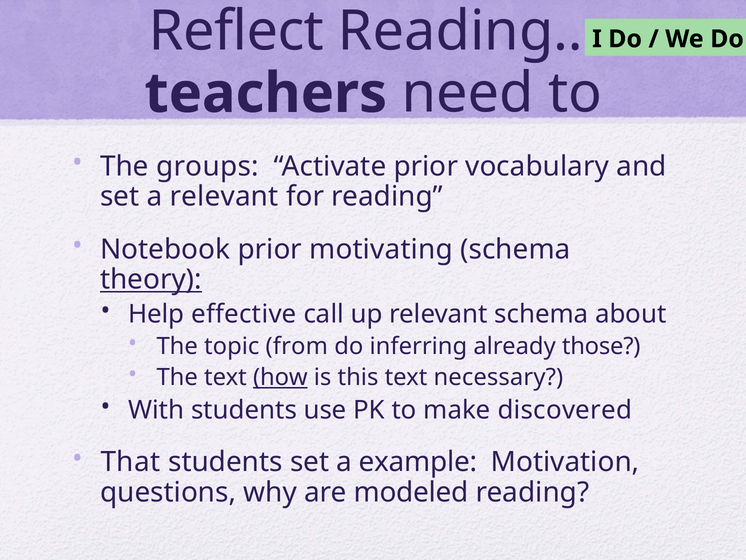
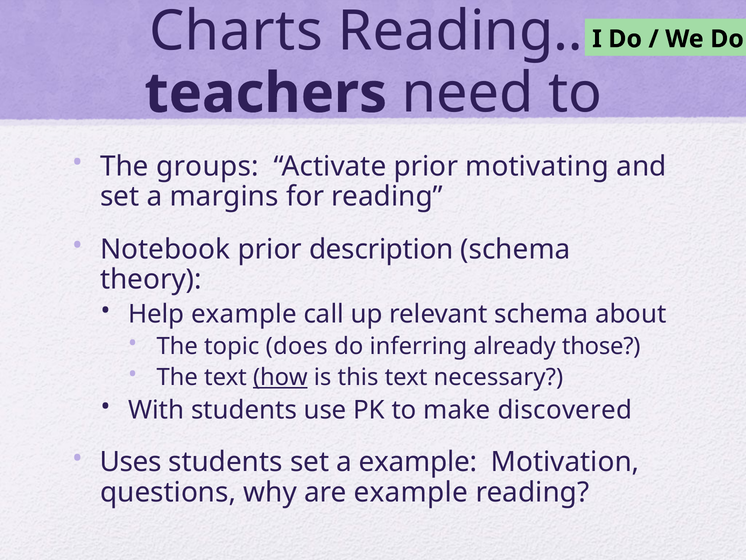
Reflect: Reflect -> Charts
vocabulary: vocabulary -> motivating
a relevant: relevant -> margins
motivating: motivating -> description
theory underline: present -> none
Help effective: effective -> example
from: from -> does
That: That -> Uses
are modeled: modeled -> example
